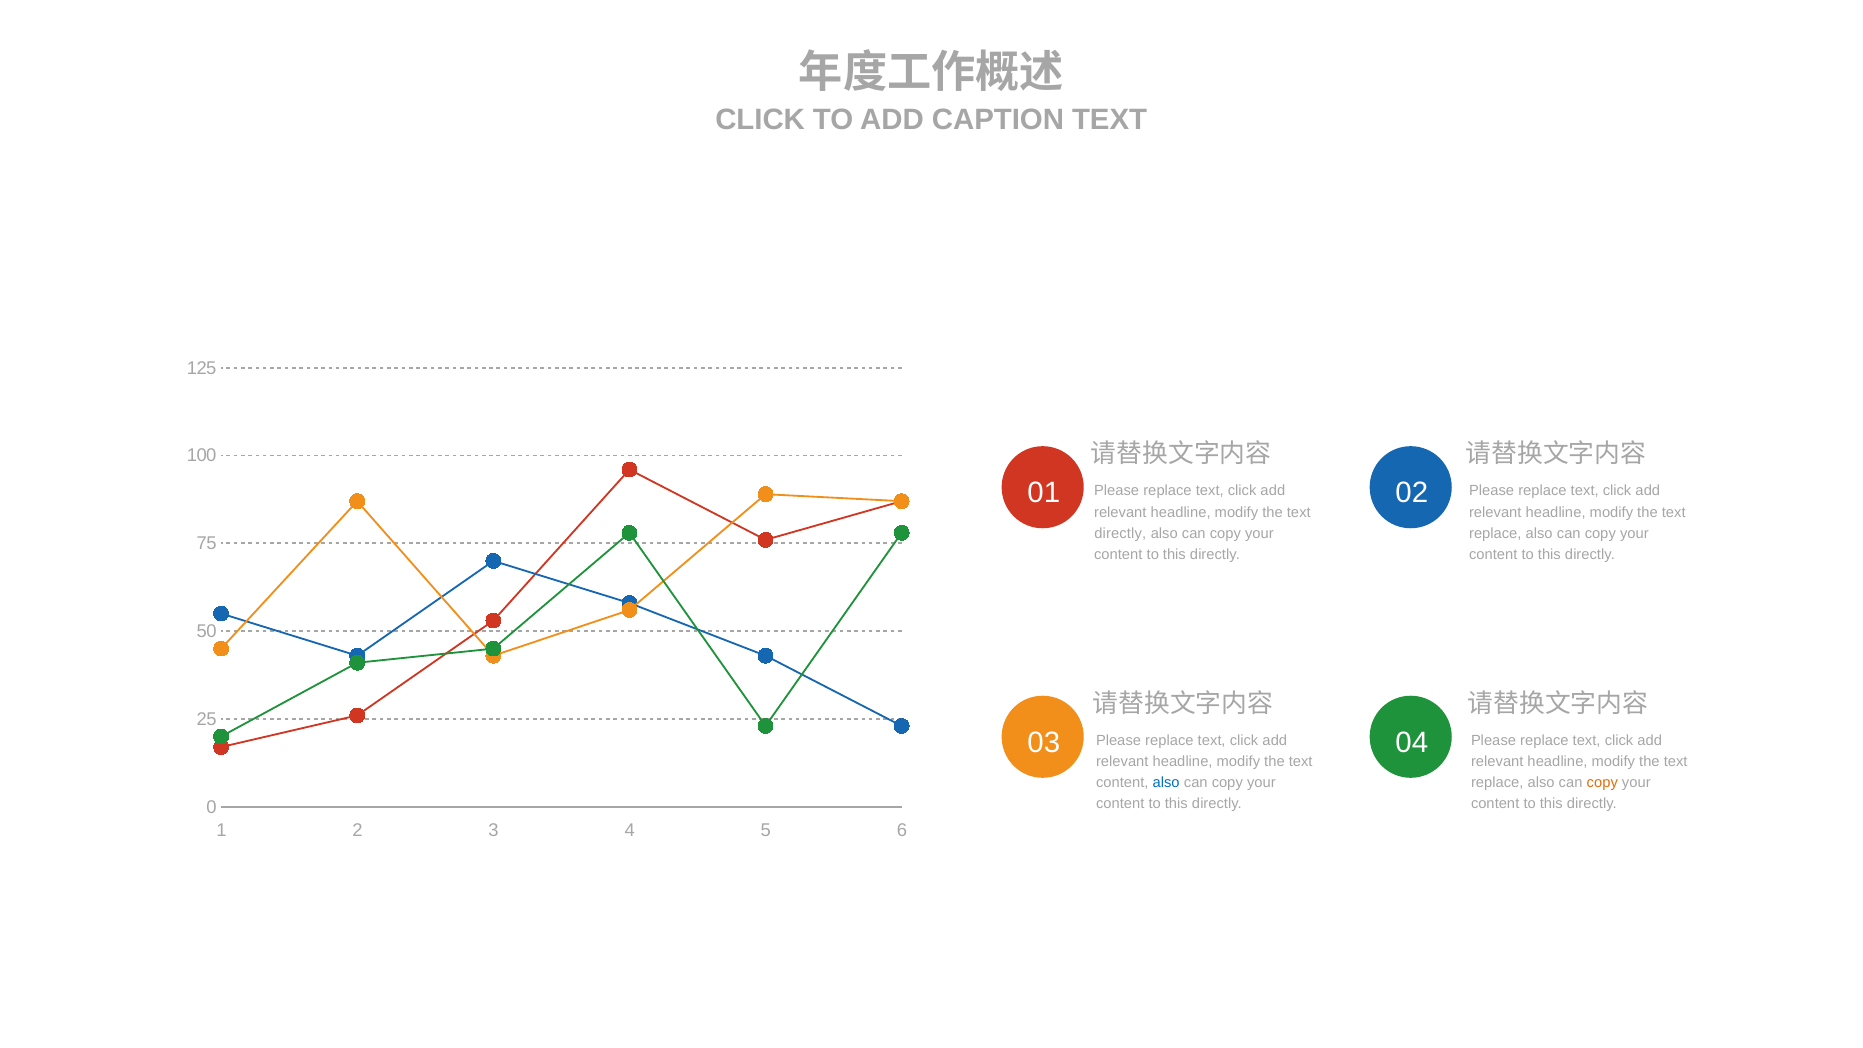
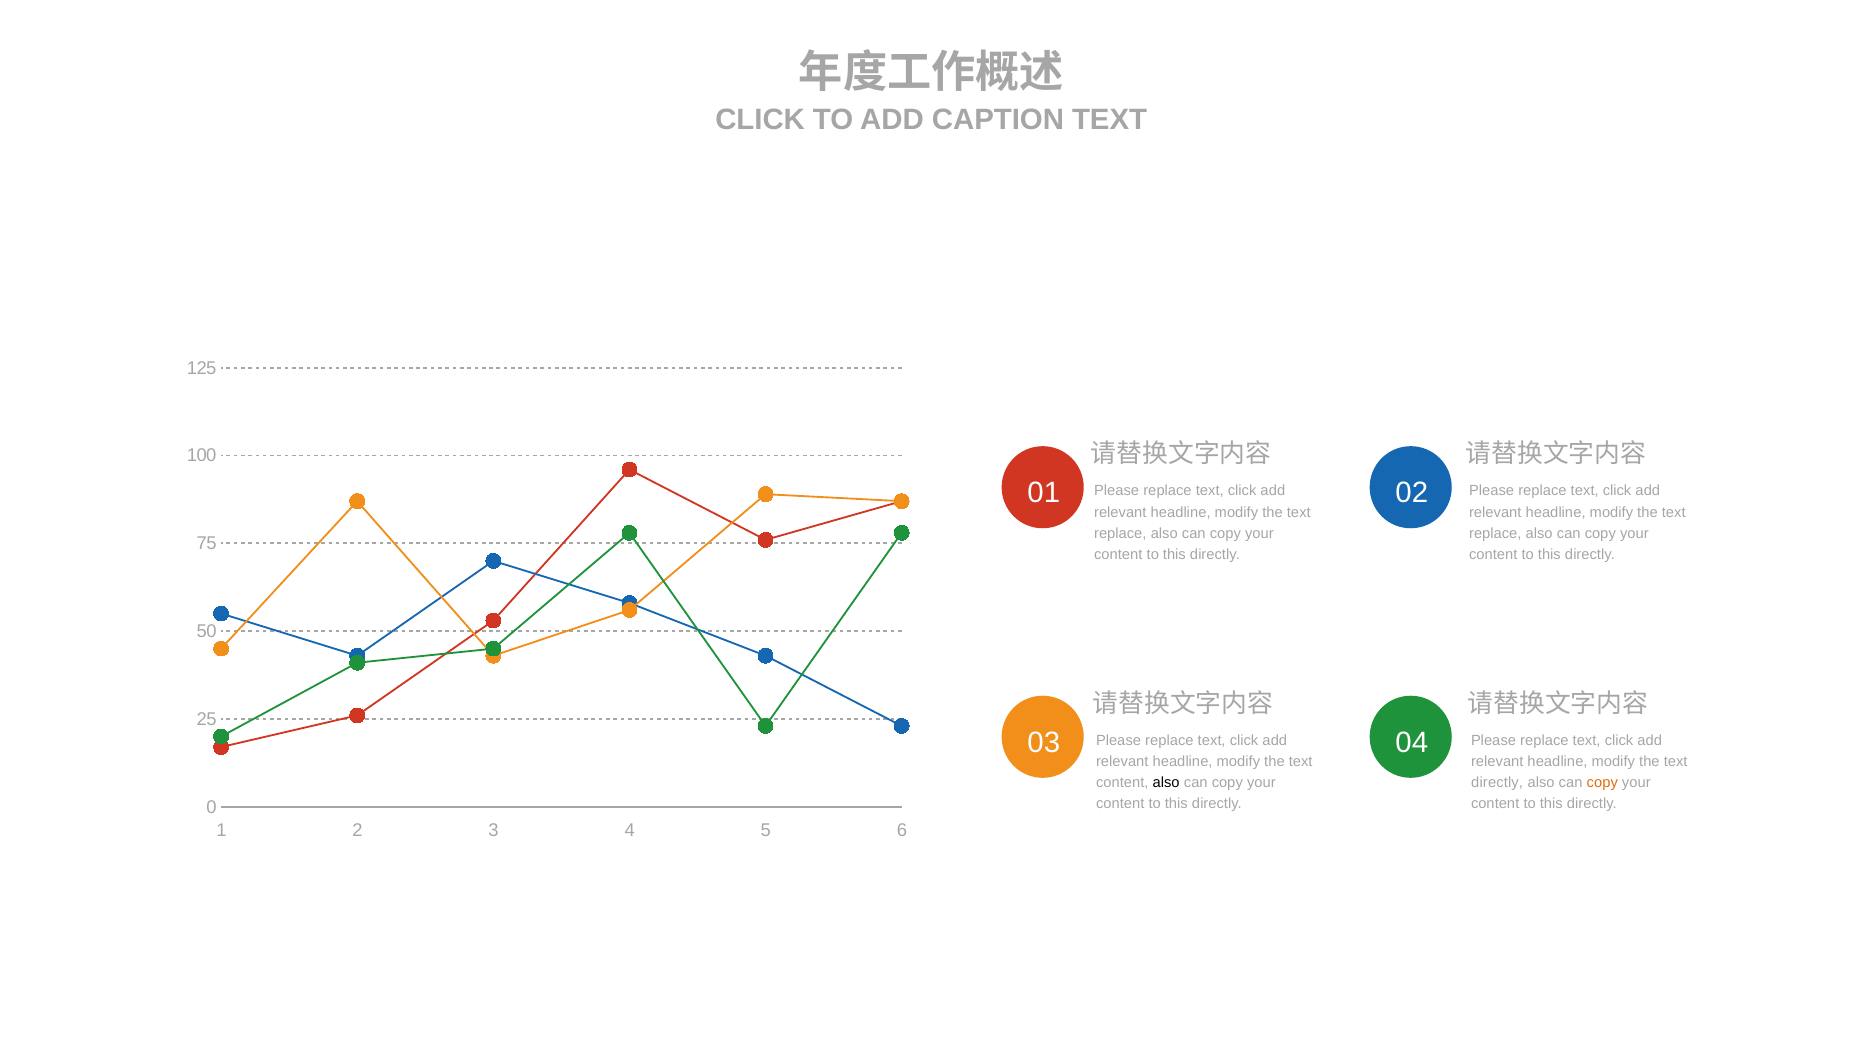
directly at (1120, 533): directly -> replace
also at (1166, 783) colour: blue -> black
replace at (1497, 783): replace -> directly
